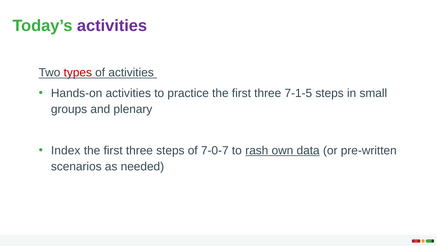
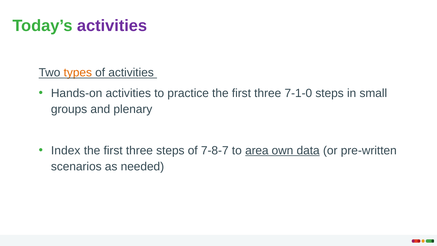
types colour: red -> orange
7-1-5: 7-1-5 -> 7-1-0
7-0-7: 7-0-7 -> 7-8-7
rash: rash -> area
